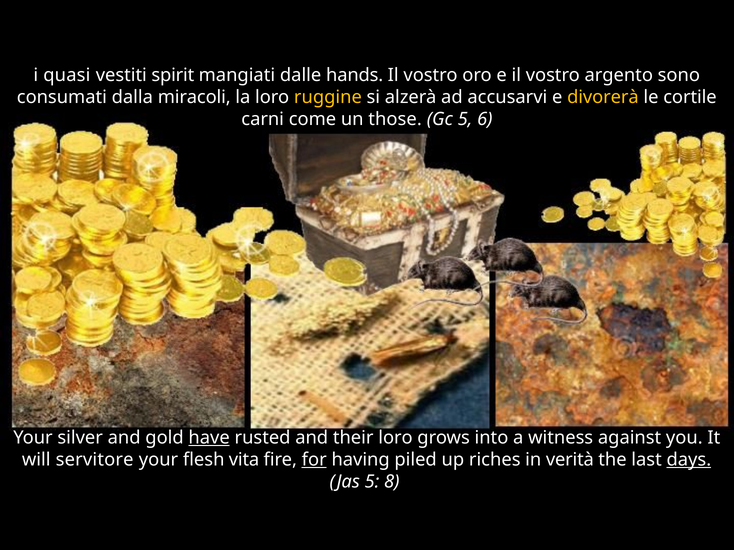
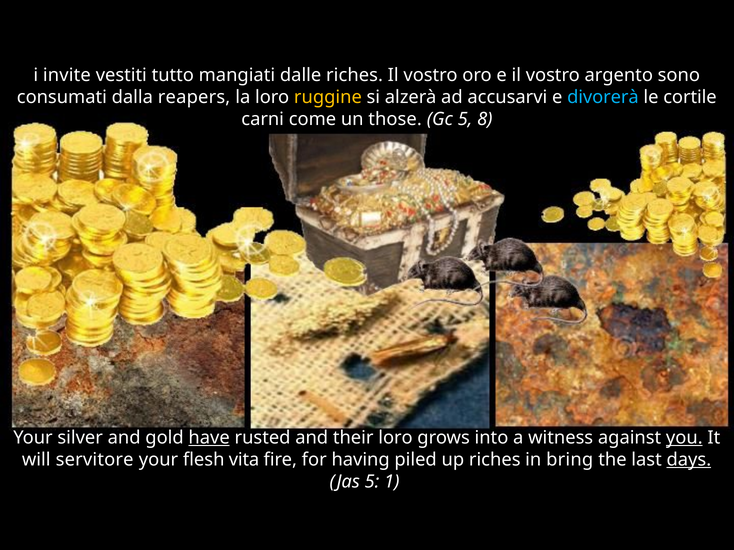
quasi: quasi -> invite
spirit: spirit -> tutto
dalle hands: hands -> riches
miracoli: miracoli -> reapers
divorerà colour: yellow -> light blue
6: 6 -> 8
you underline: none -> present
for underline: present -> none
verità: verità -> bring
8: 8 -> 1
